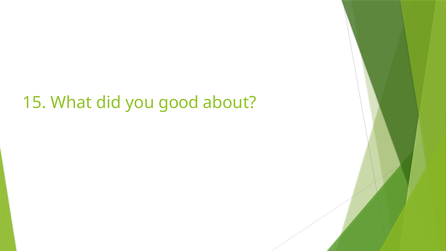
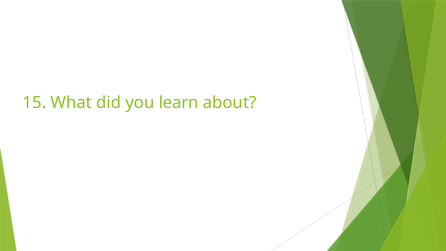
good: good -> learn
